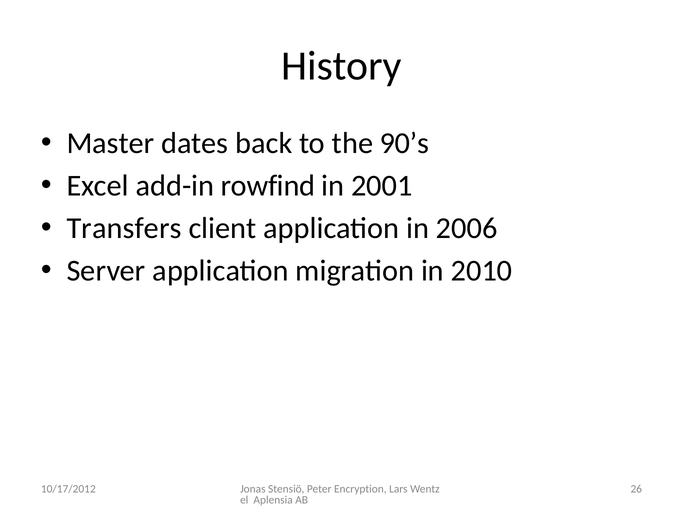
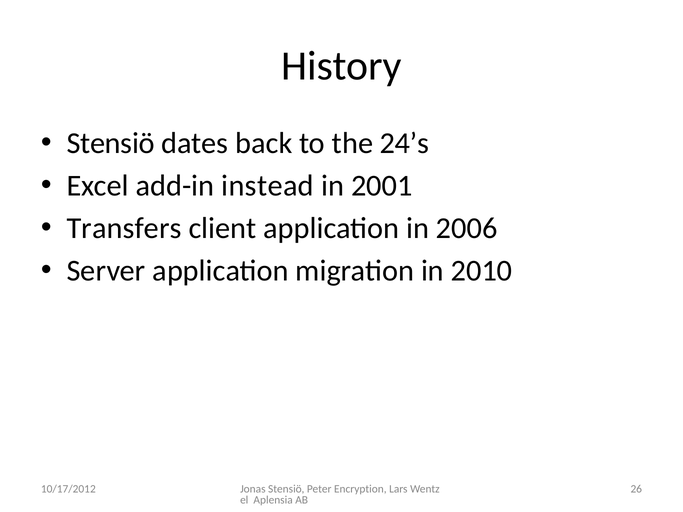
Master at (110, 143): Master -> Stensiö
90’s: 90’s -> 24’s
rowfind: rowfind -> instead
